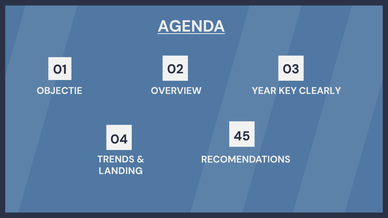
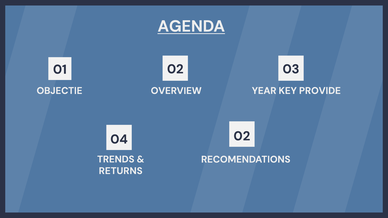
CLEARLY: CLEARLY -> PROVIDE
04 45: 45 -> 02
LANDING: LANDING -> RETURNS
